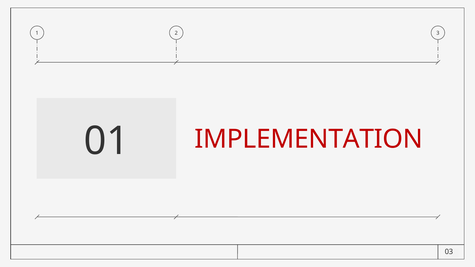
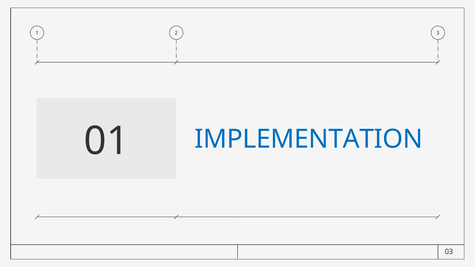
IMPLEMENTATION colour: red -> blue
